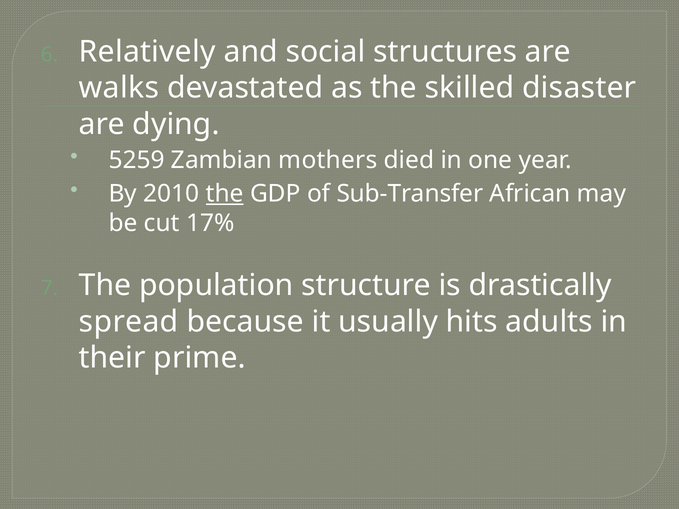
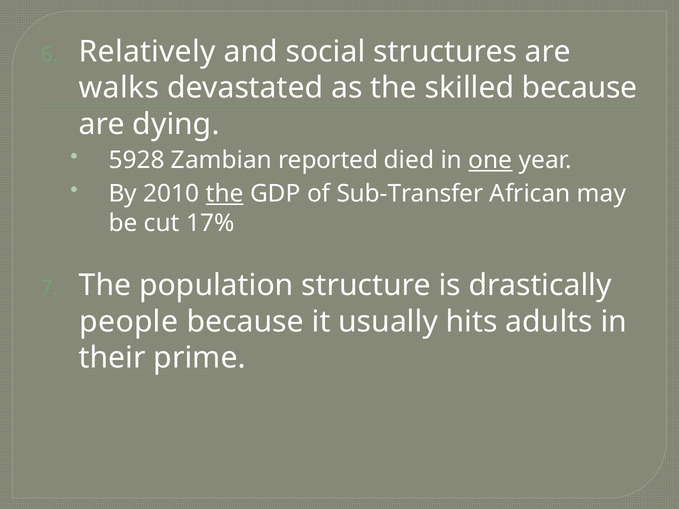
skilled disaster: disaster -> because
5259: 5259 -> 5928
mothers: mothers -> reported
one underline: none -> present
spread: spread -> people
